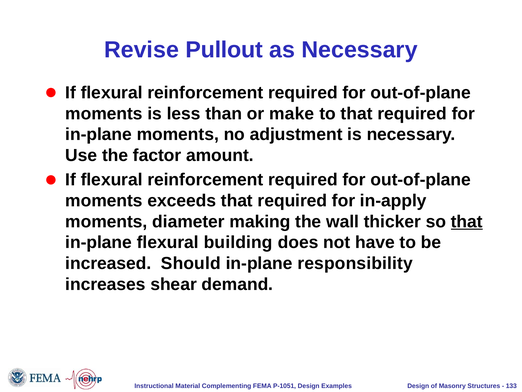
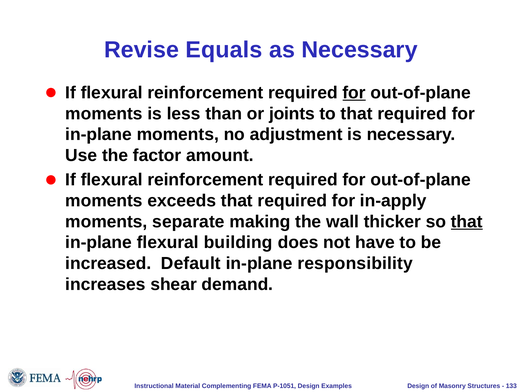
Pullout: Pullout -> Equals
for at (354, 93) underline: none -> present
make: make -> joints
diameter: diameter -> separate
Should: Should -> Default
